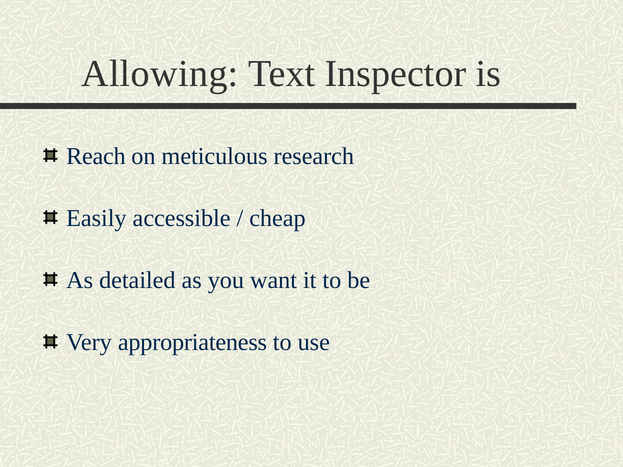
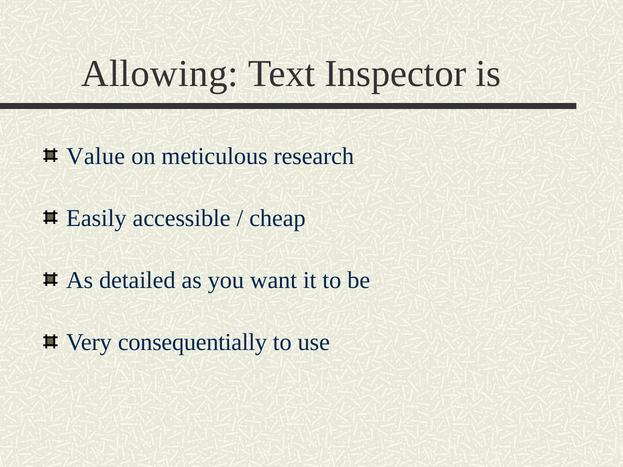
Reach: Reach -> Value
appropriateness: appropriateness -> consequentially
